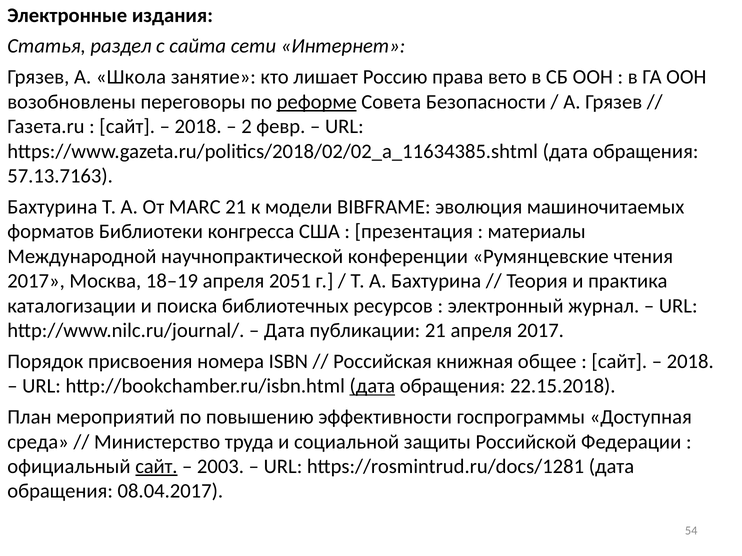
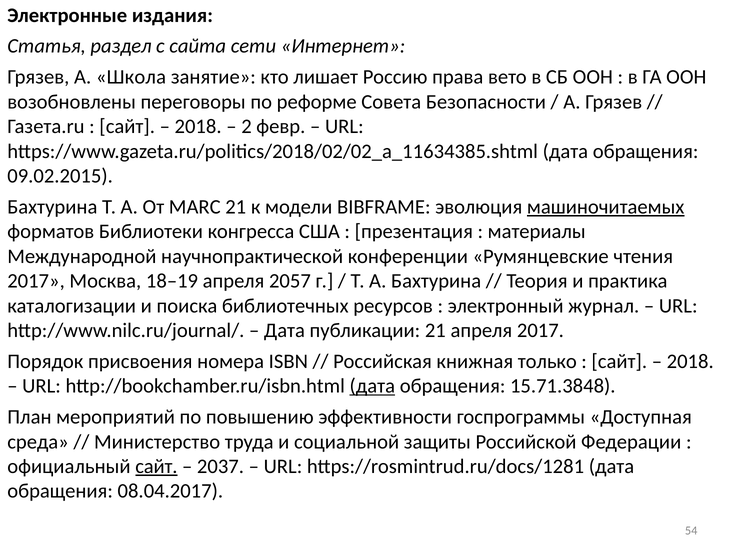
реформе underline: present -> none
57.13.7163: 57.13.7163 -> 09.02.2015
машиночитаемых underline: none -> present
2051: 2051 -> 2057
общее: общее -> только
22.15.2018: 22.15.2018 -> 15.71.3848
2003: 2003 -> 2037
